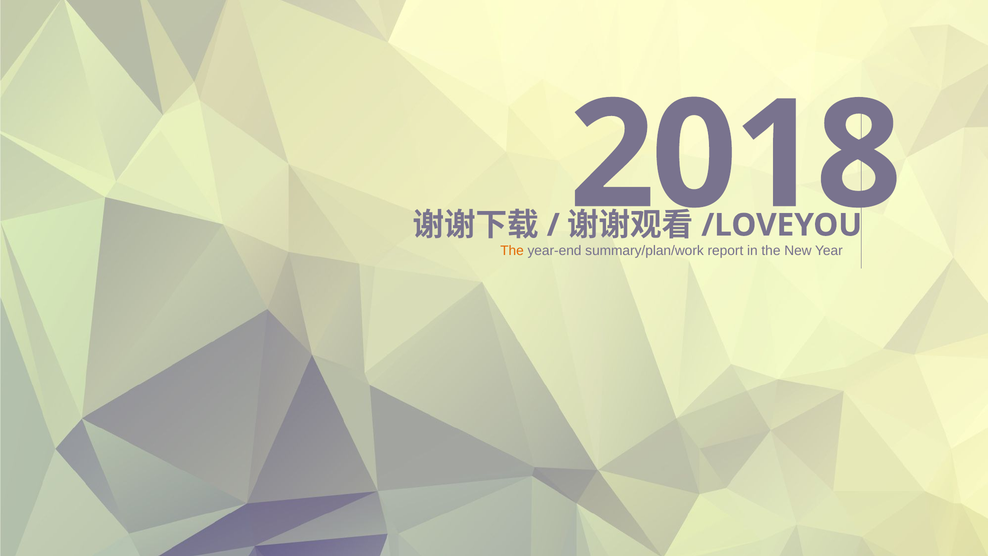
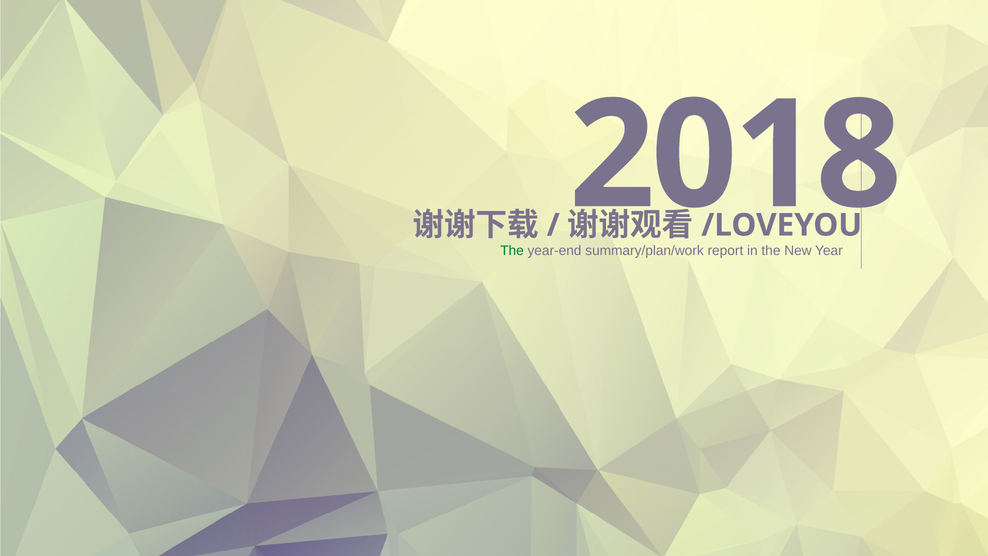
The at (512, 251) colour: orange -> green
